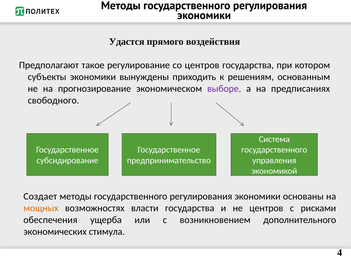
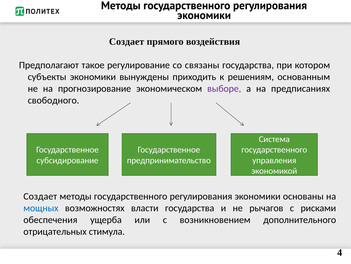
Удастся at (127, 42): Удастся -> Создает
со центров: центров -> связаны
мощных colour: orange -> blue
не центров: центров -> рычагов
экономических: экономических -> отрицательных
